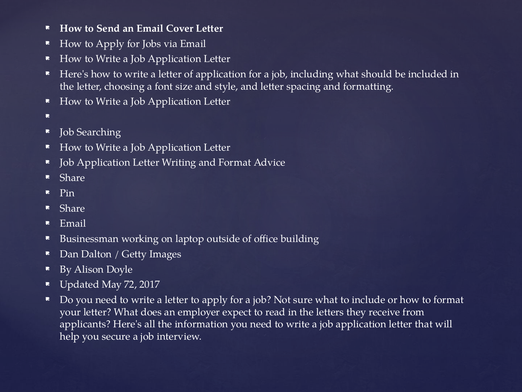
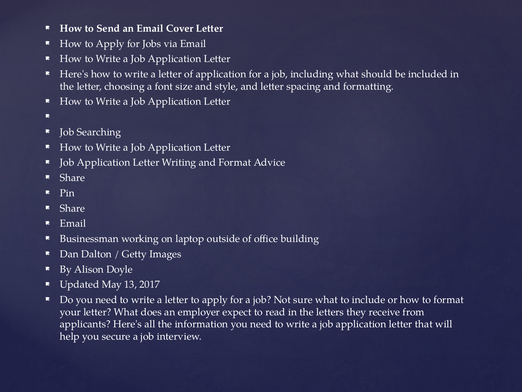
72: 72 -> 13
